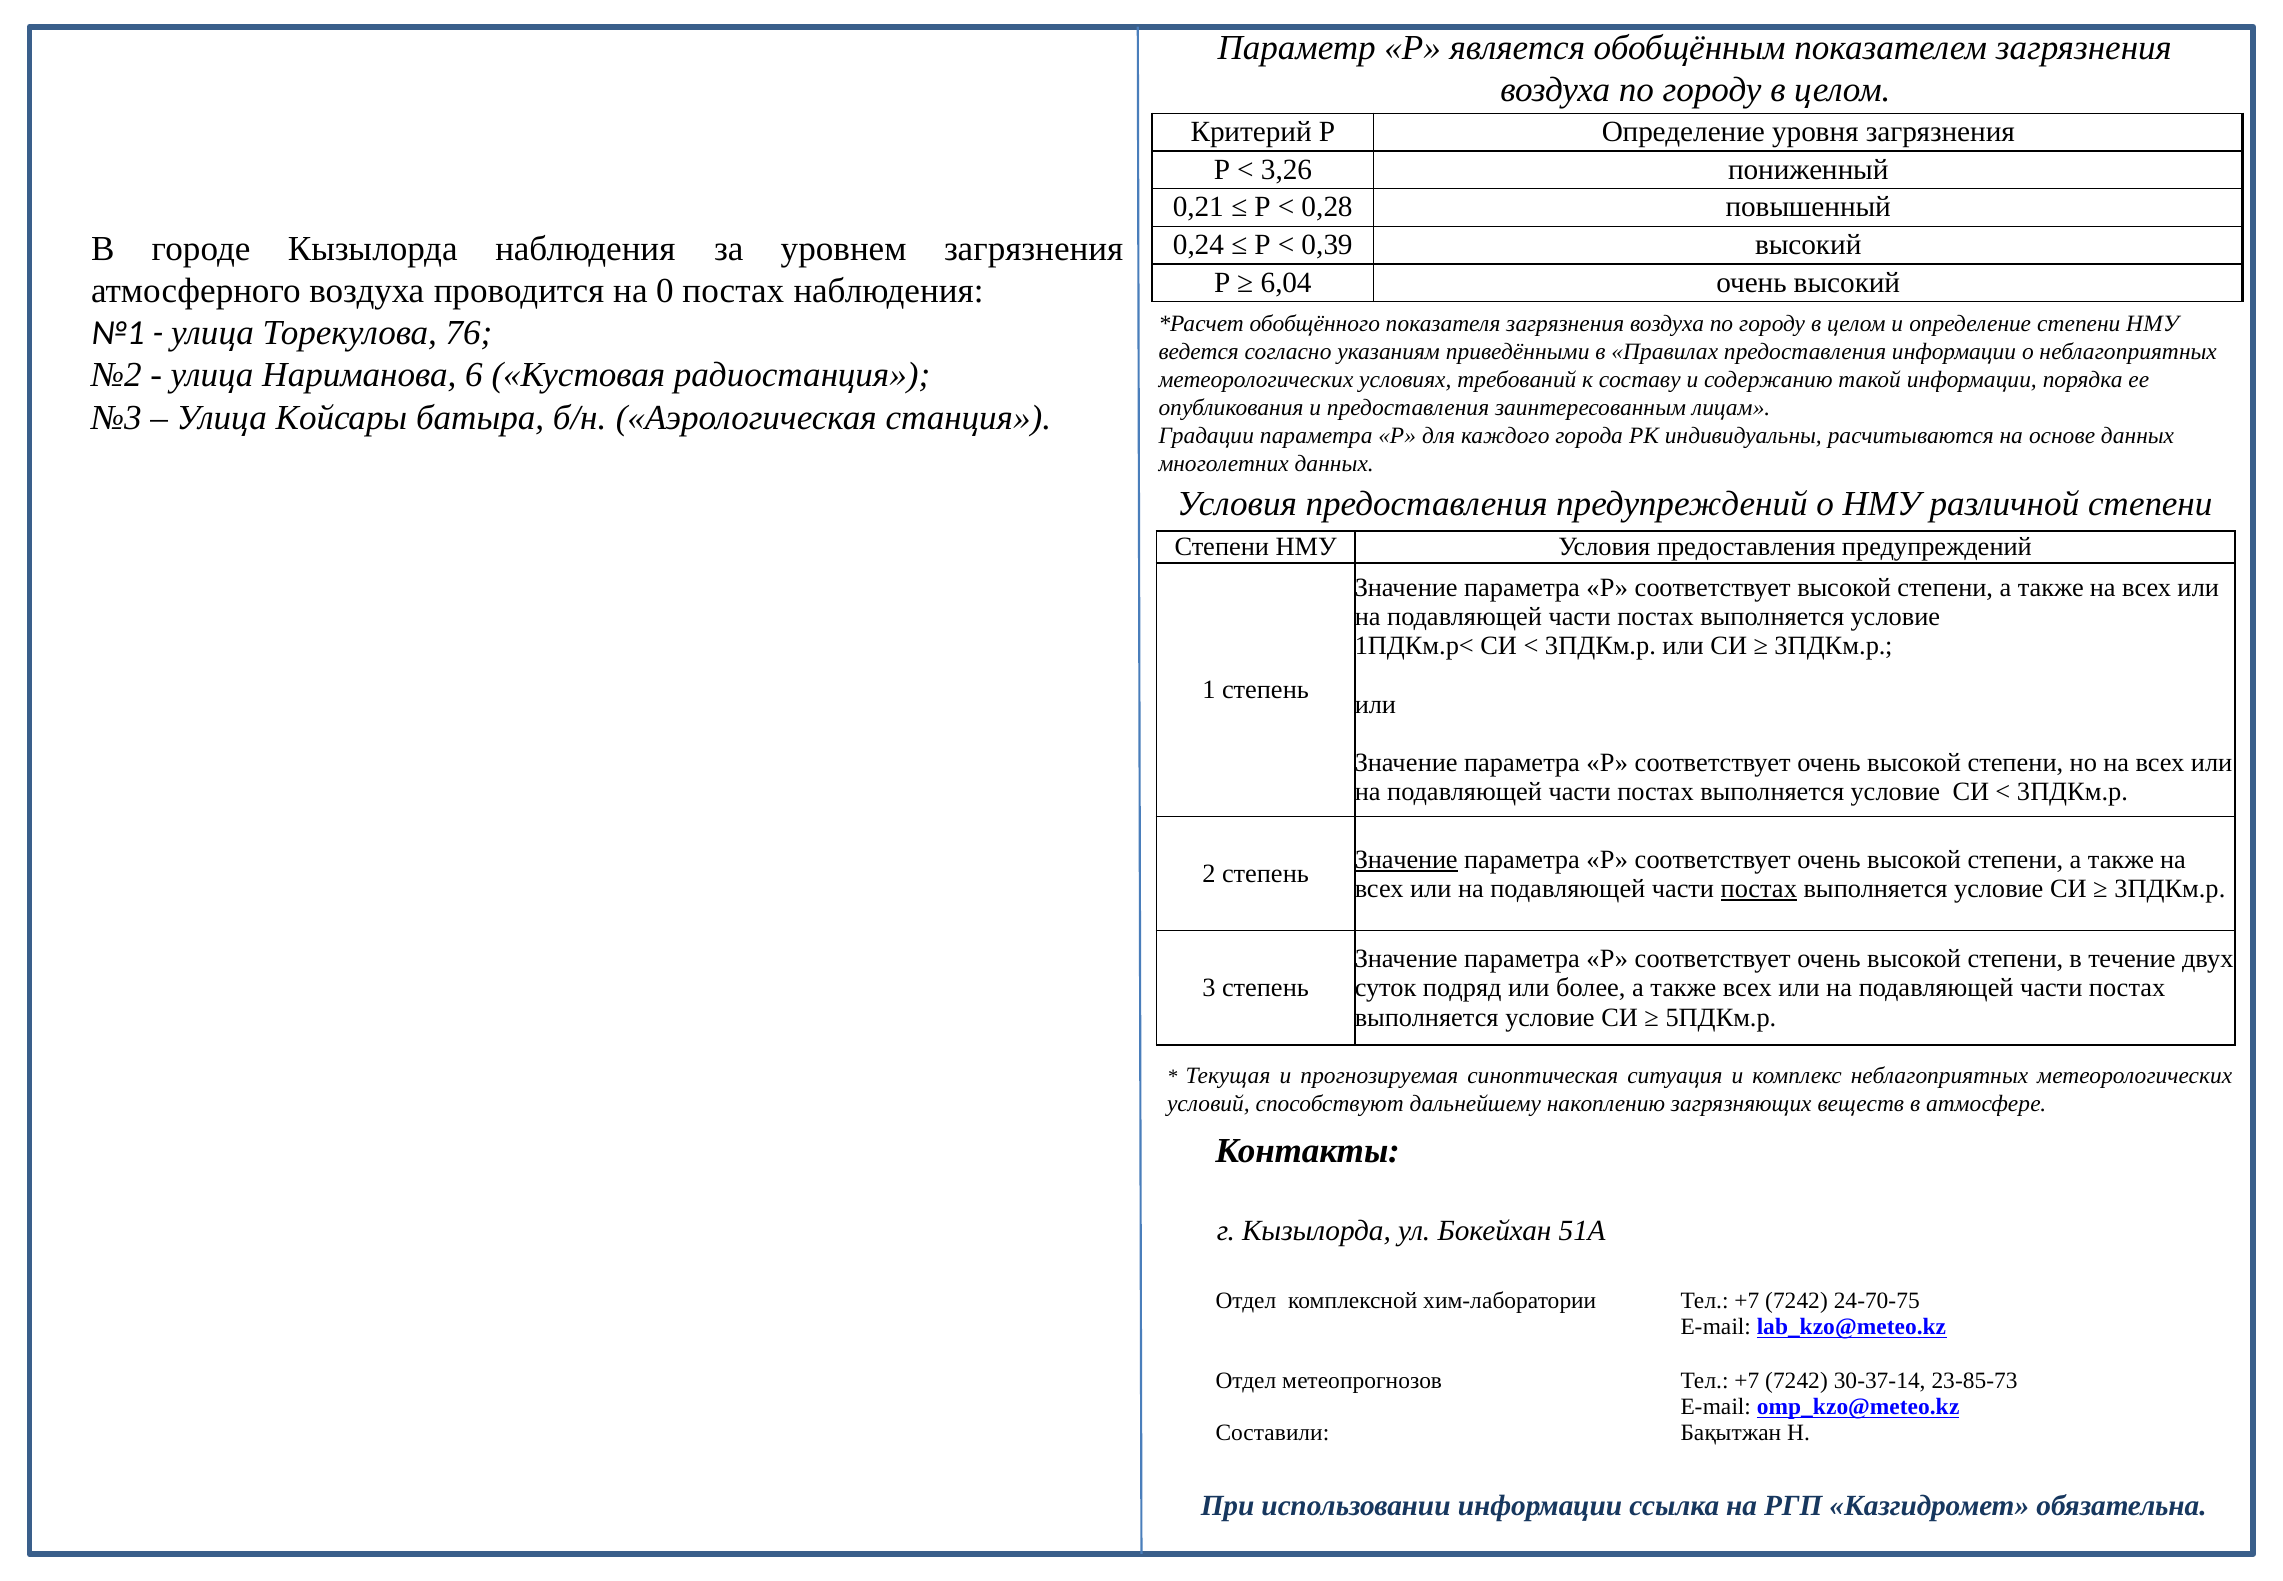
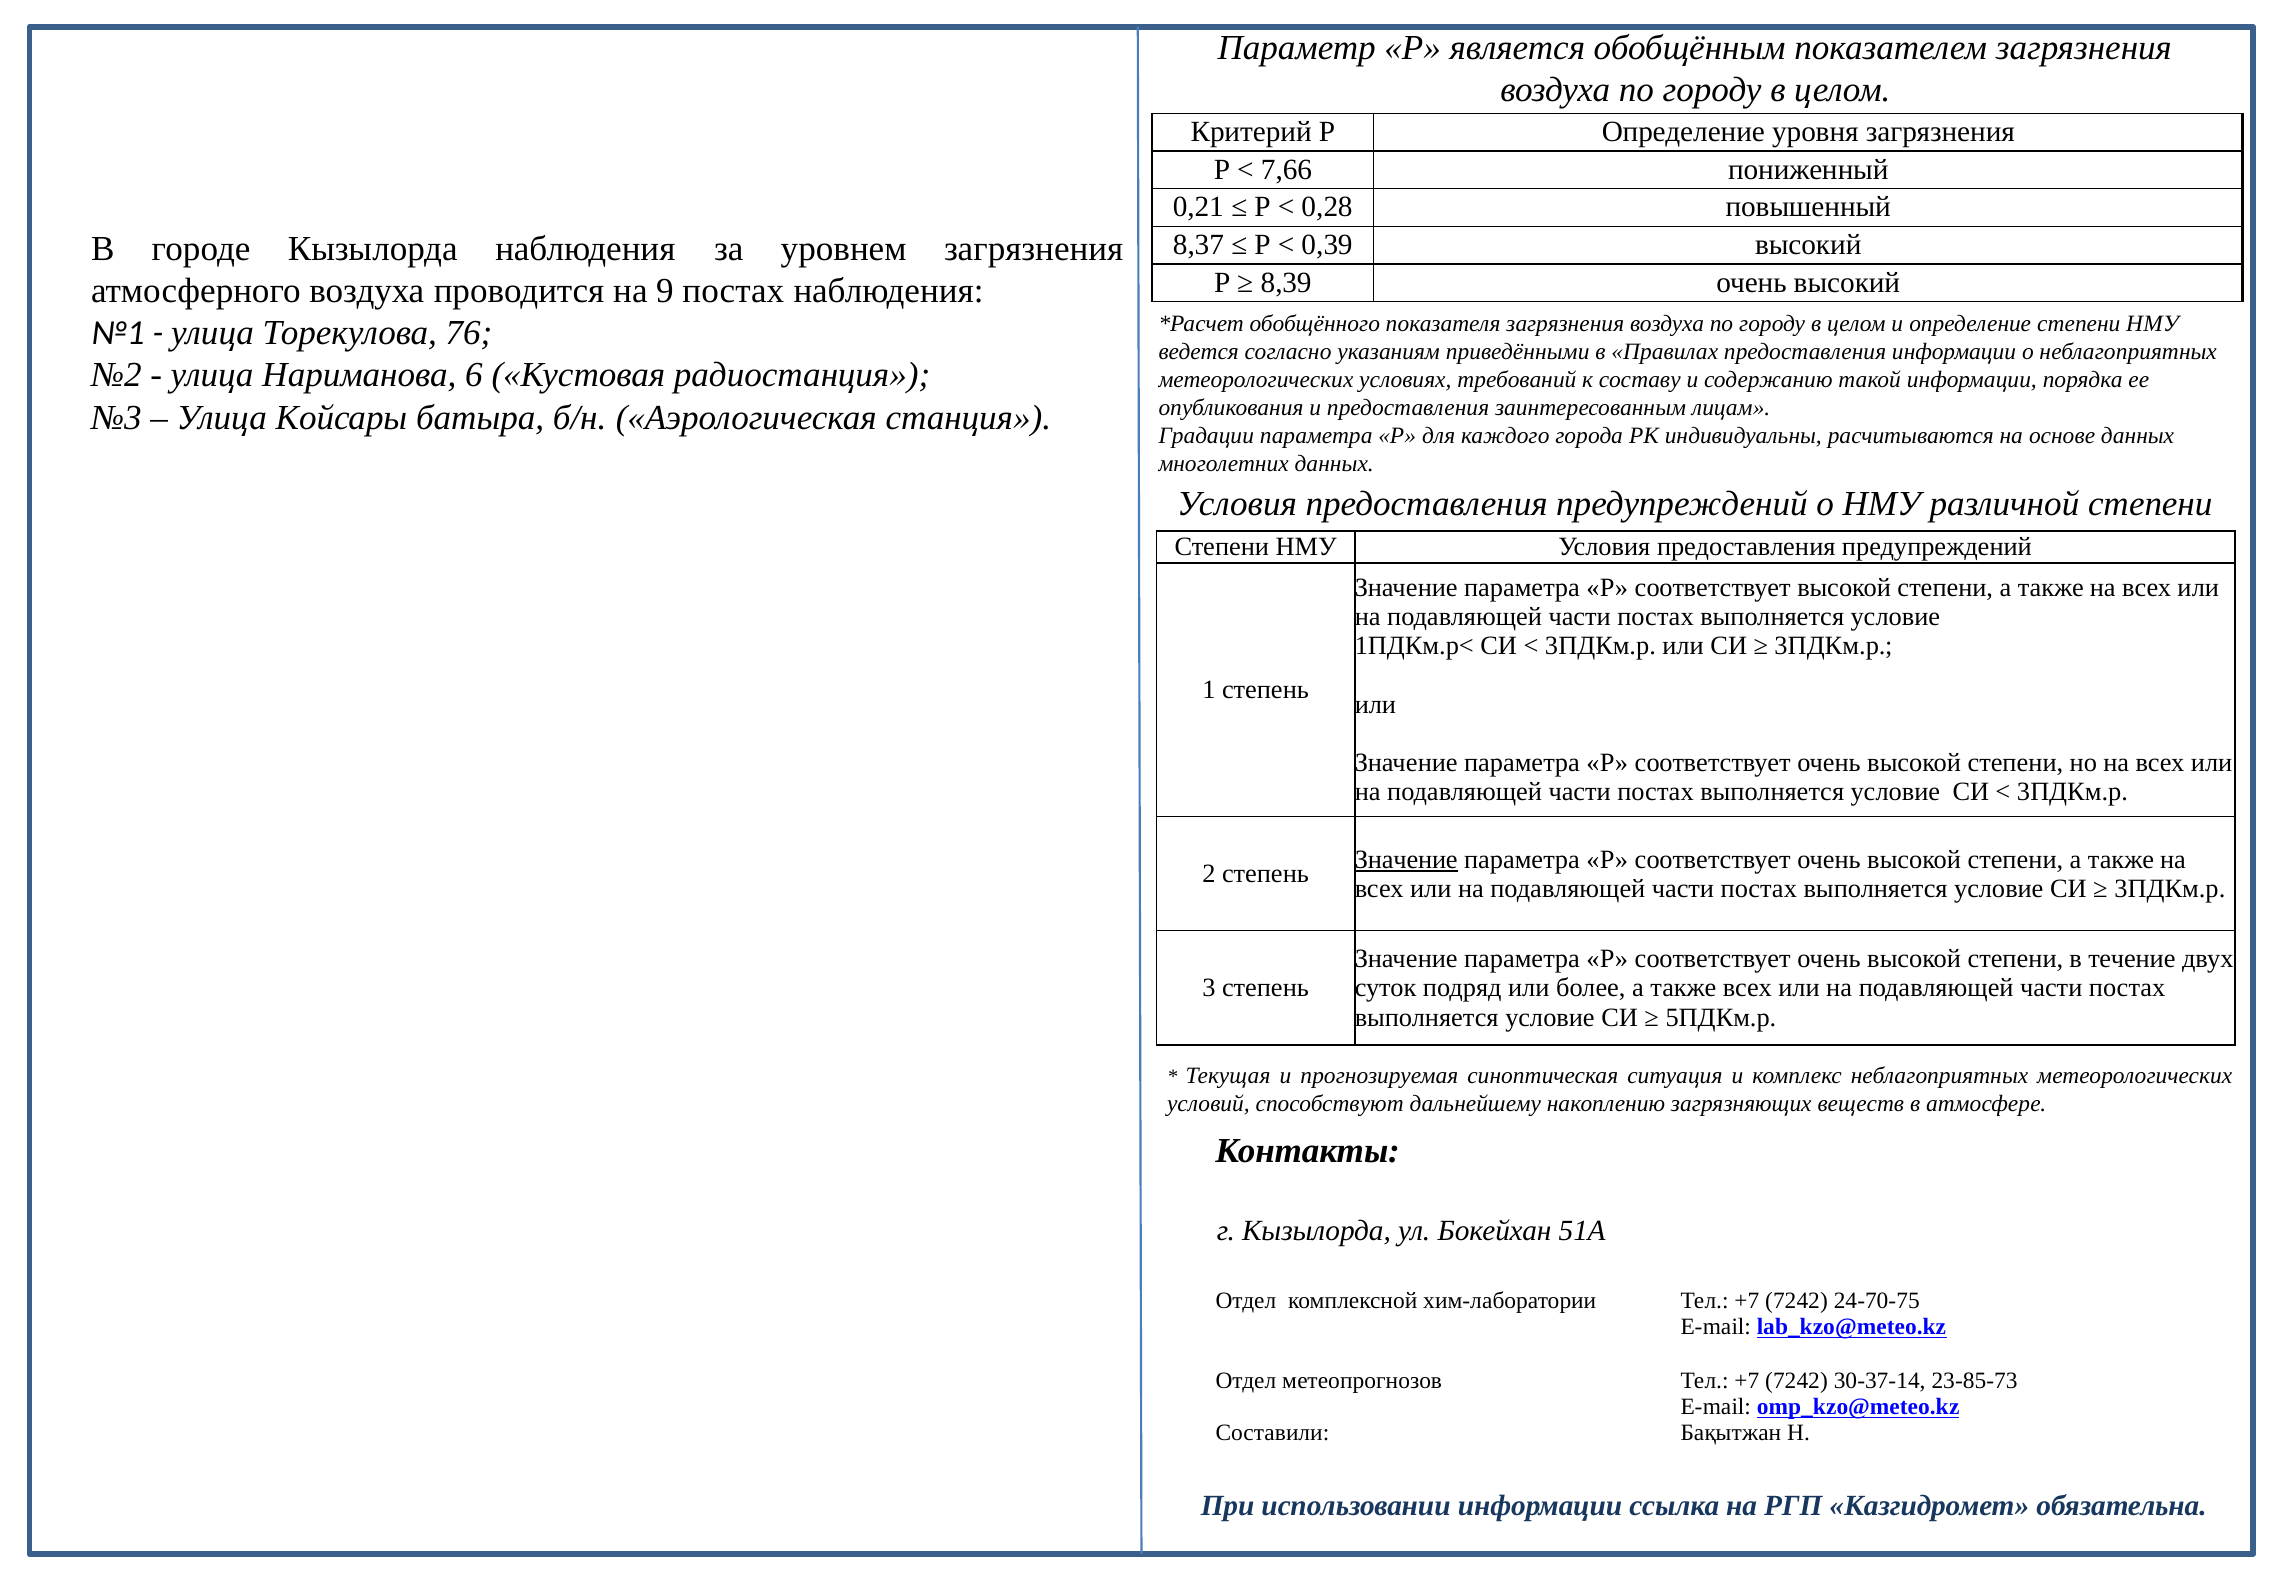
3,26: 3,26 -> 7,66
0,24: 0,24 -> 8,37
6,04: 6,04 -> 8,39
0: 0 -> 9
постах at (1759, 888) underline: present -> none
